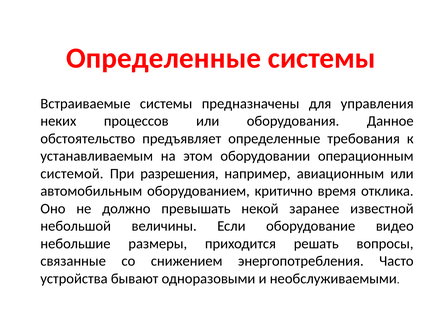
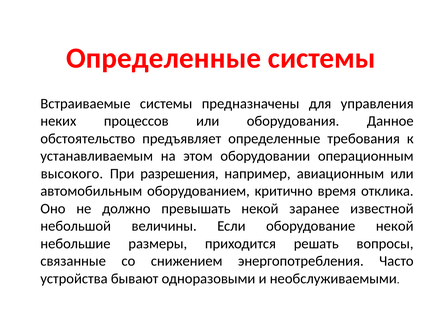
системой: системой -> высокого
оборудование видео: видео -> некой
